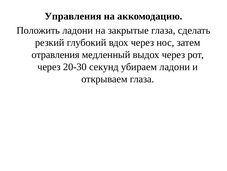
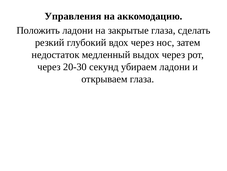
отравления: отравления -> недостаток
